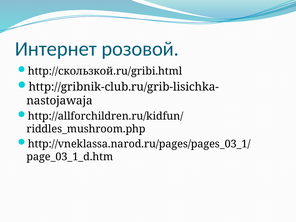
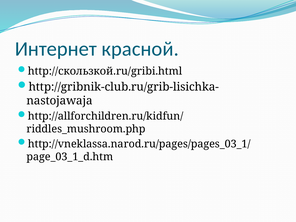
розовой: розовой -> красной
